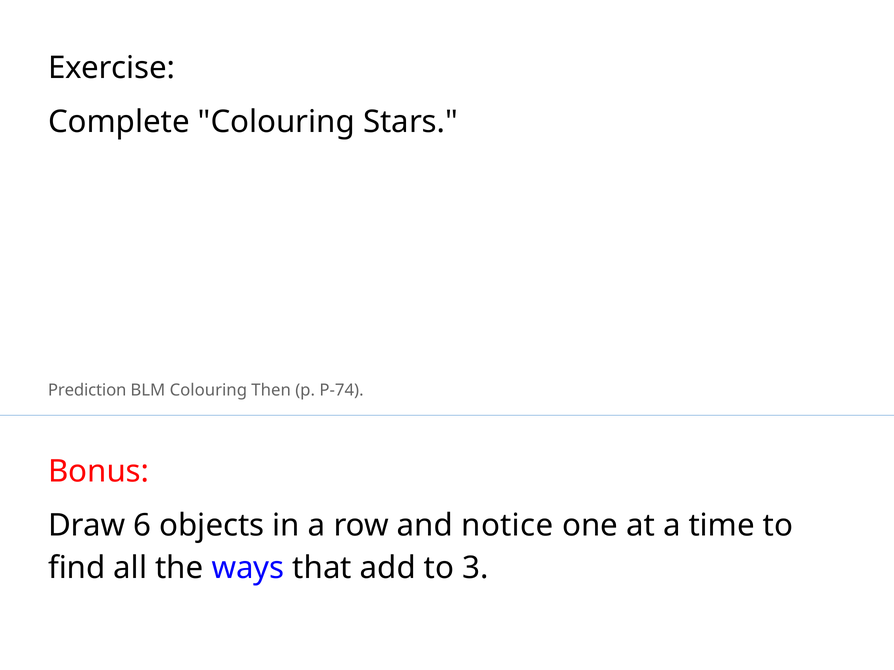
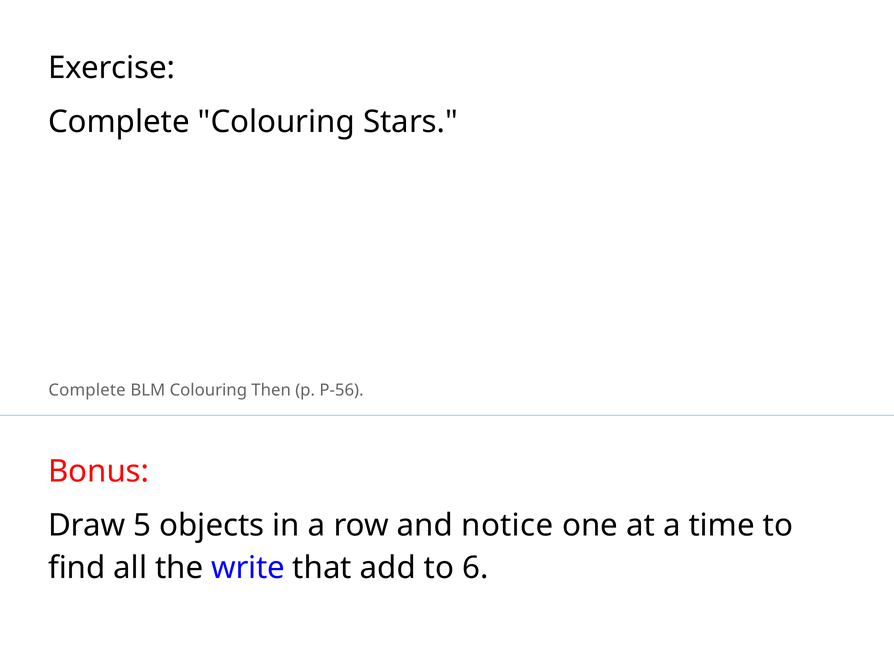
Prediction at (87, 391): Prediction -> Complete
P-74: P-74 -> P-56
6: 6 -> 5
ways: ways -> write
3: 3 -> 6
